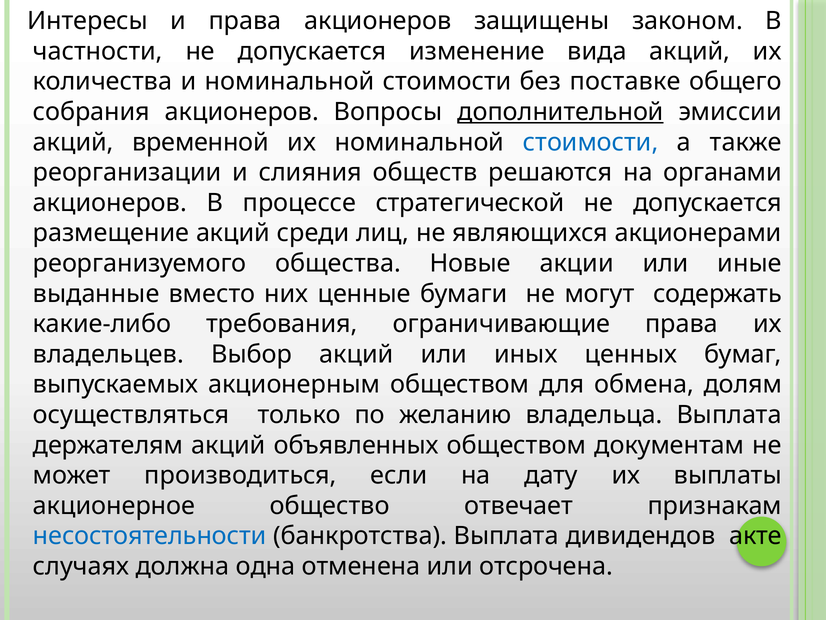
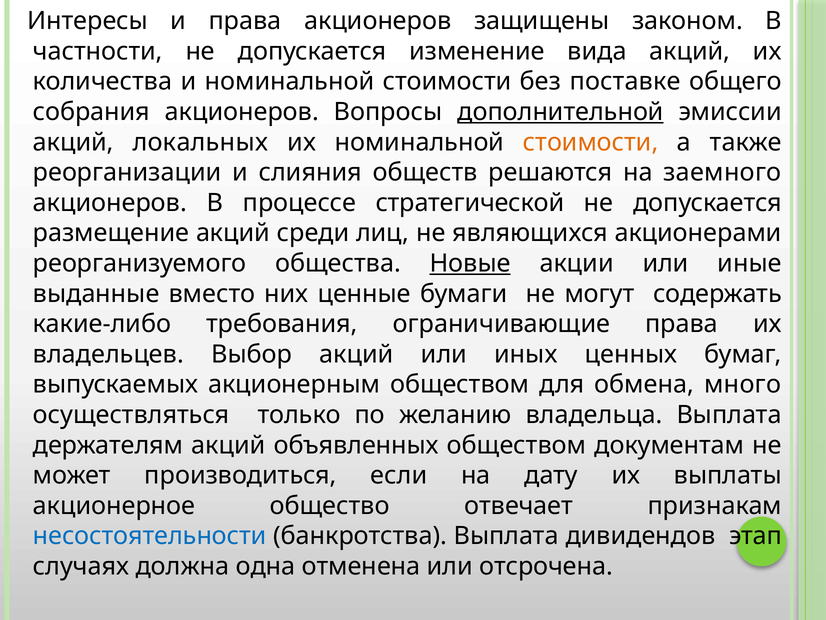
временной: временной -> локальных
стоимости at (591, 142) colour: blue -> orange
органами: органами -> заемного
Новые underline: none -> present
долям: долям -> много
акте: акте -> этап
